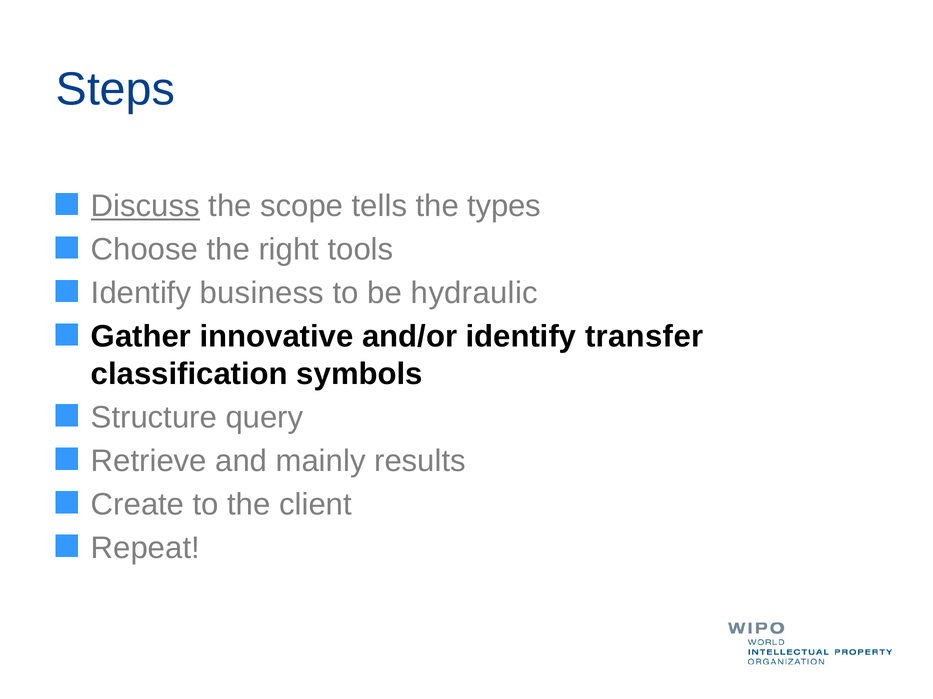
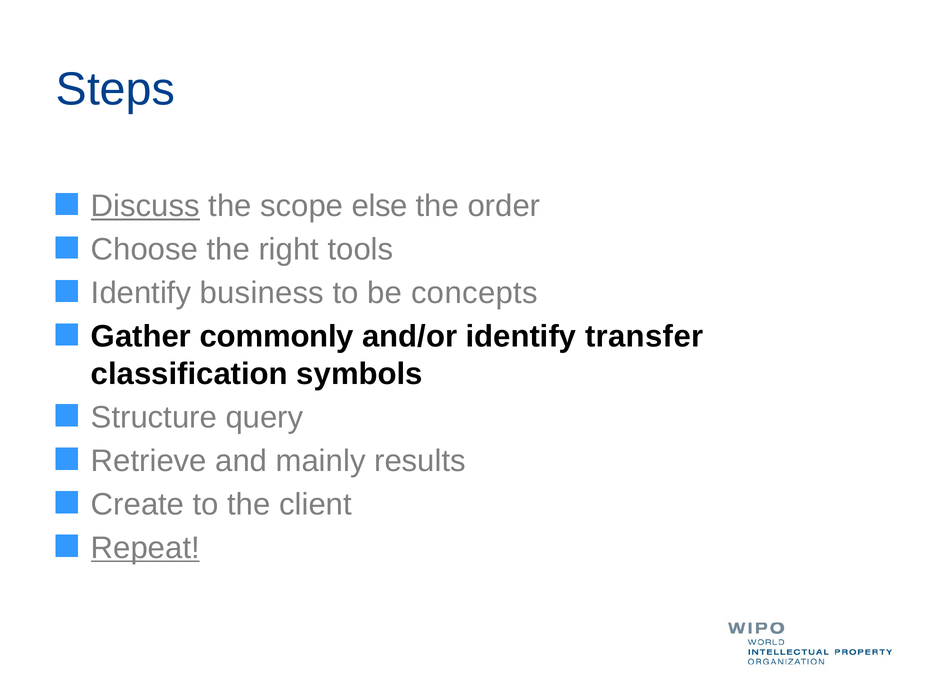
tells: tells -> else
types: types -> order
hydraulic: hydraulic -> concepts
innovative: innovative -> commonly
Repeat underline: none -> present
